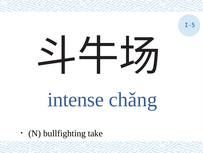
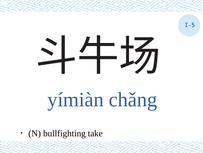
intense: intense -> yímiàn
